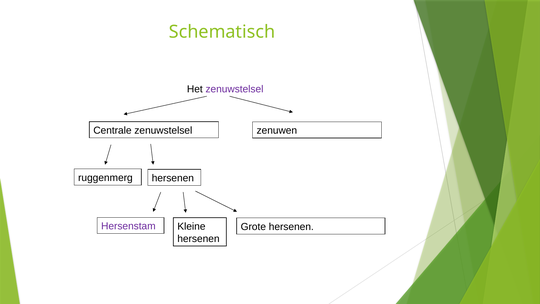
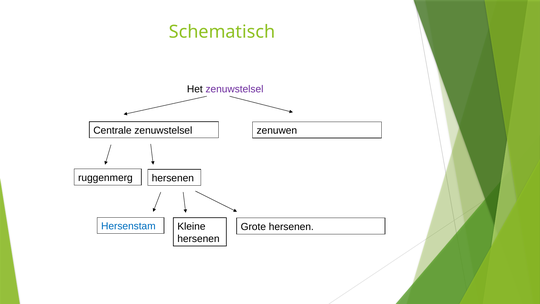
Hersenstam colour: purple -> blue
